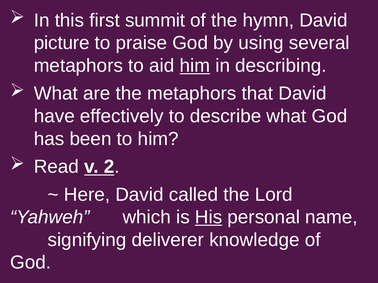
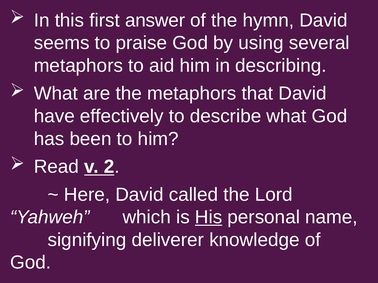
summit: summit -> answer
picture: picture -> seems
him at (195, 66) underline: present -> none
